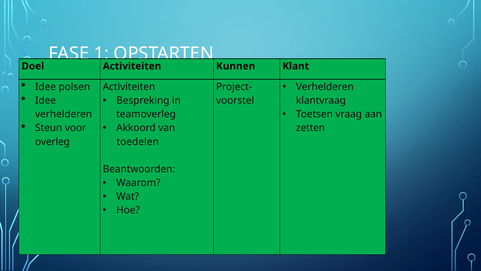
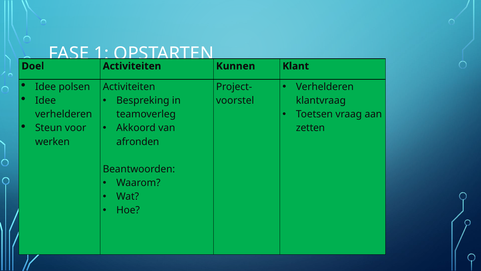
overleg: overleg -> werken
toedelen: toedelen -> afronden
